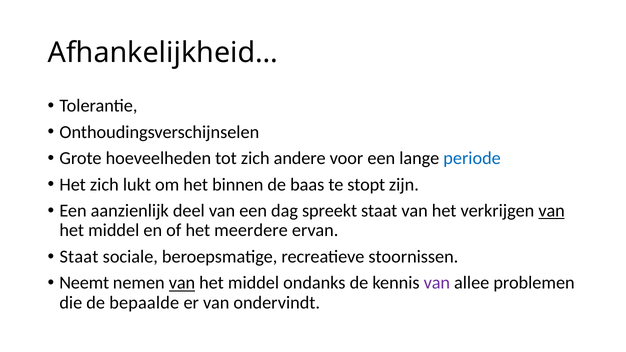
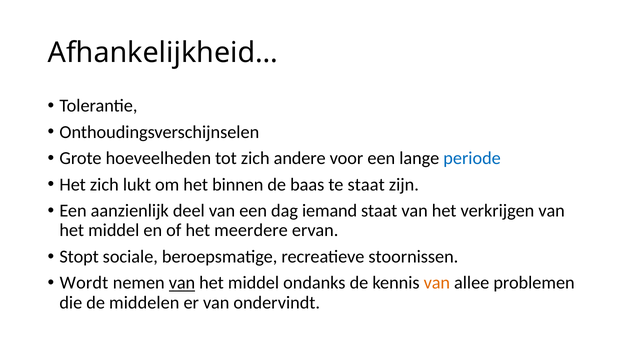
te stopt: stopt -> staat
spreekt: spreekt -> iemand
van at (552, 211) underline: present -> none
Staat at (79, 257): Staat -> Stopt
Neemt: Neemt -> Wordt
van at (437, 283) colour: purple -> orange
bepaalde: bepaalde -> middelen
